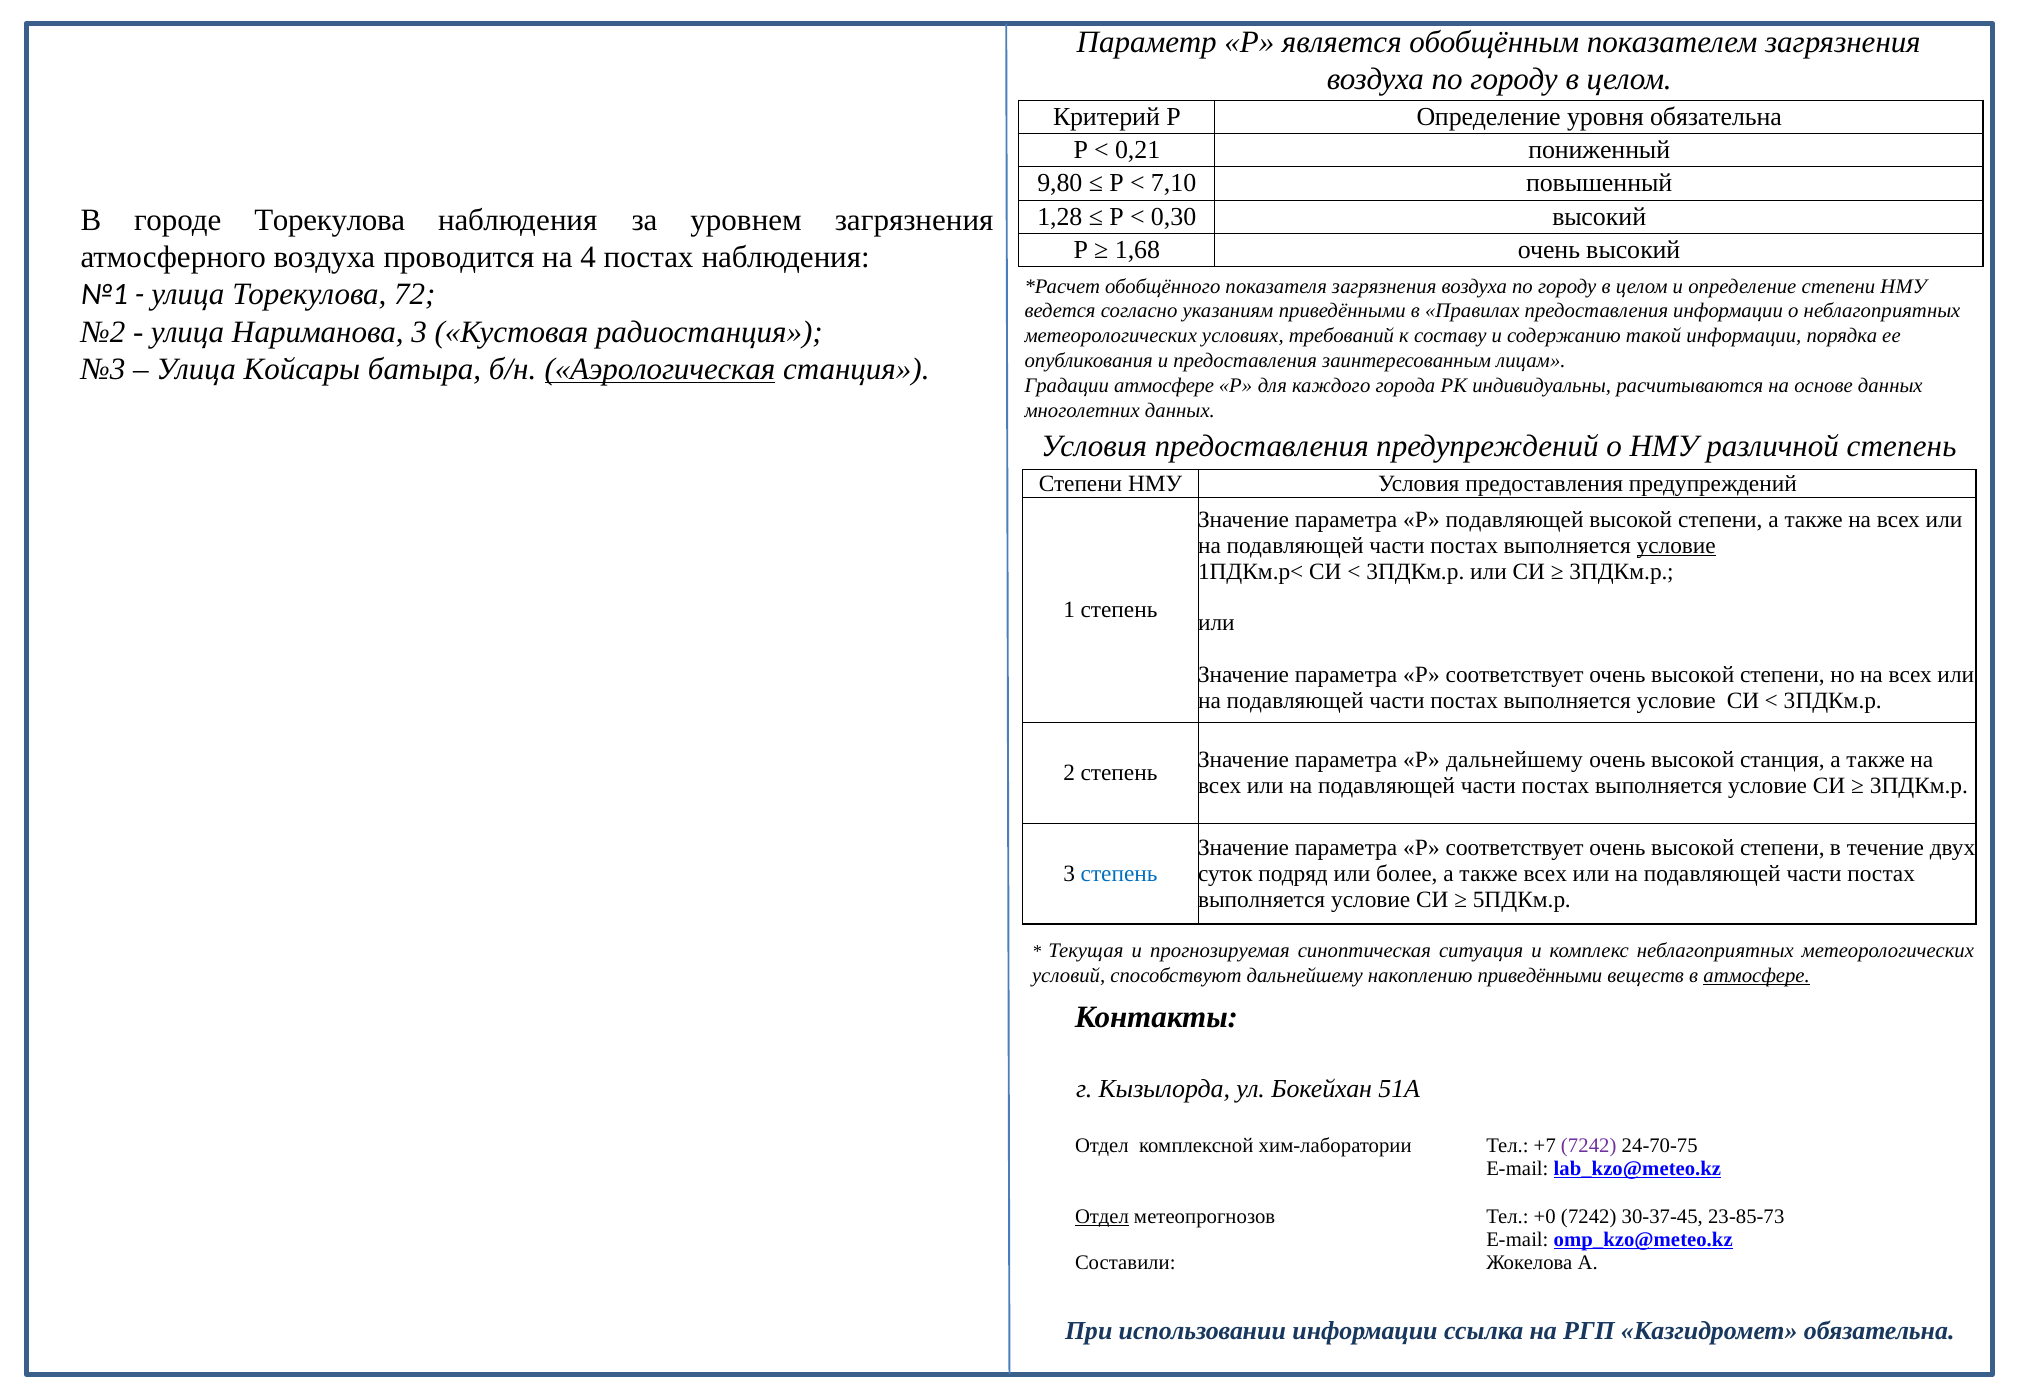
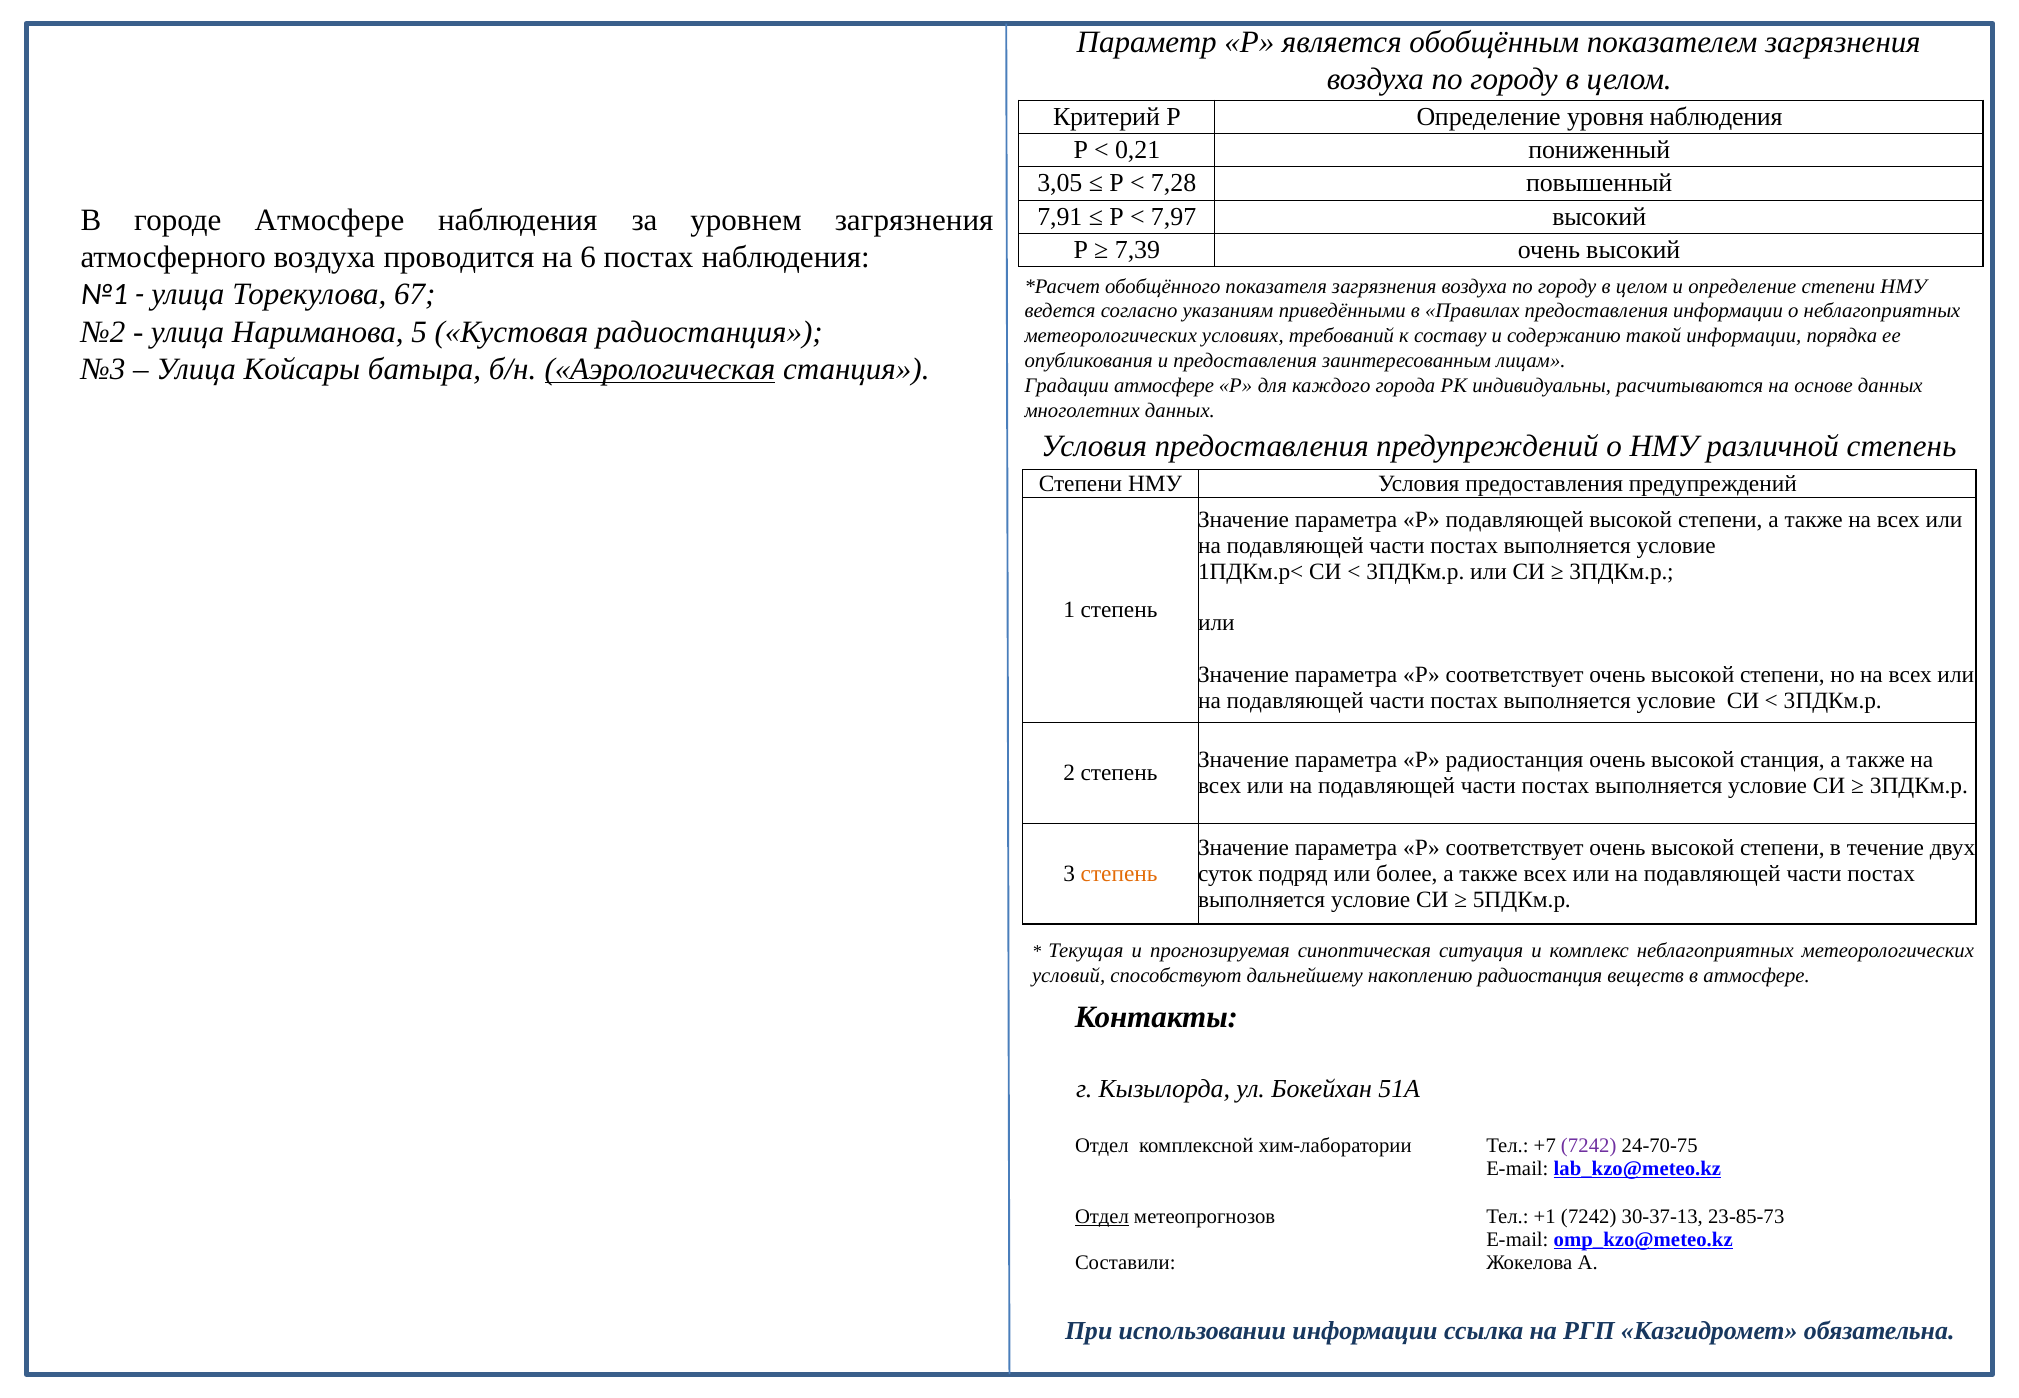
уровня обязательна: обязательна -> наблюдения
9,80: 9,80 -> 3,05
7,10: 7,10 -> 7,28
1,28: 1,28 -> 7,91
0,30: 0,30 -> 7,97
городе Торекулова: Торекулова -> Атмосфере
1,68: 1,68 -> 7,39
4: 4 -> 6
72: 72 -> 67
Нариманова 3: 3 -> 5
условие at (1676, 545) underline: present -> none
Р дальнейшему: дальнейшему -> радиостанция
степень at (1119, 874) colour: blue -> orange
накоплению приведёнными: приведёнными -> радиостанция
атмосфере at (1757, 975) underline: present -> none
+0: +0 -> +1
30-37-45: 30-37-45 -> 30-37-13
